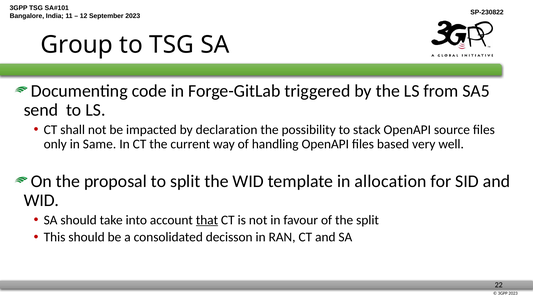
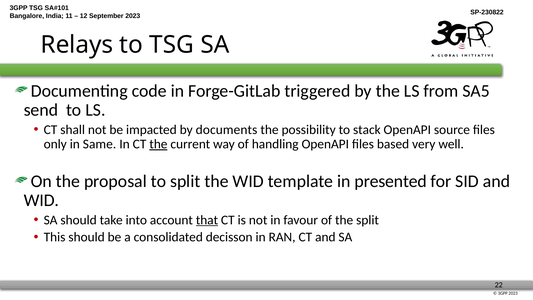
Group: Group -> Relays
declaration: declaration -> documents
the at (158, 144) underline: none -> present
allocation: allocation -> presented
